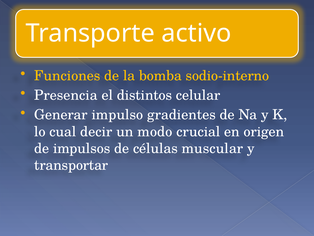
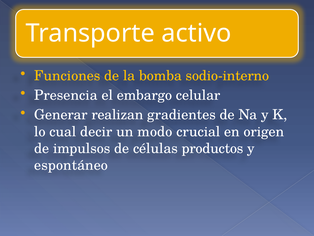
distintos: distintos -> embargo
impulso: impulso -> realizan
muscular: muscular -> productos
transportar: transportar -> espontáneo
